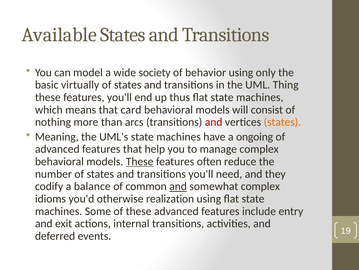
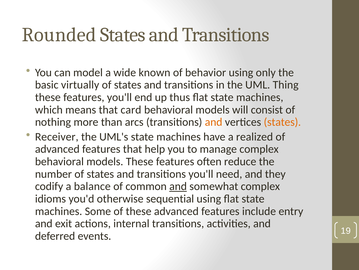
Available: Available -> Rounded
society: society -> known
and at (214, 122) colour: red -> orange
Meaning: Meaning -> Receiver
ongoing: ongoing -> realized
These at (140, 161) underline: present -> none
realization: realization -> sequential
